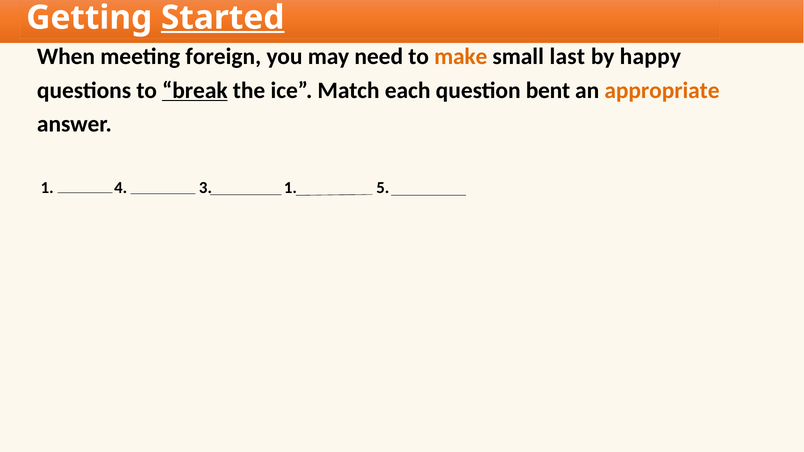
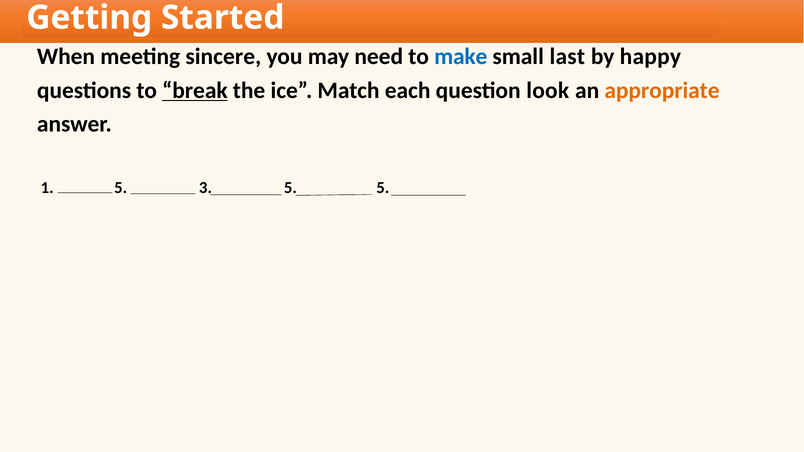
Started underline: present -> none
foreign: foreign -> sincere
make colour: orange -> blue
bent: bent -> look
1 4: 4 -> 5
3 1: 1 -> 5
